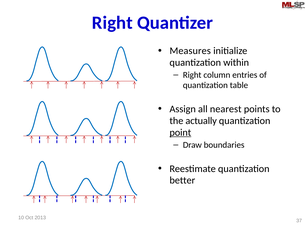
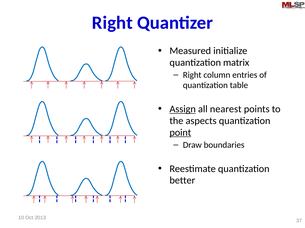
Measures: Measures -> Measured
within: within -> matrix
Assign underline: none -> present
actually: actually -> aspects
